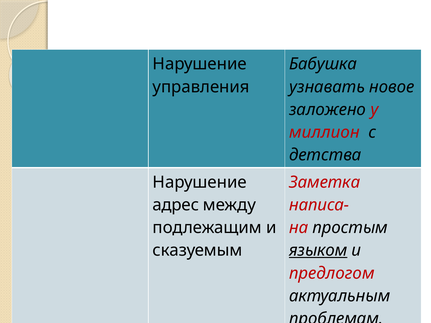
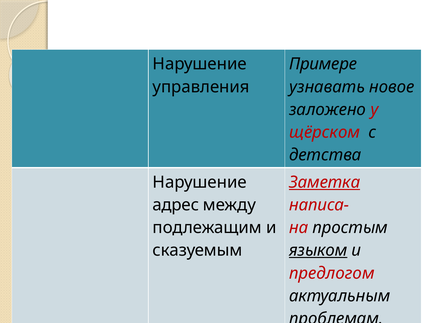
Бабушка: Бабушка -> Примере
миллион: миллион -> щёрском
Заметка underline: none -> present
